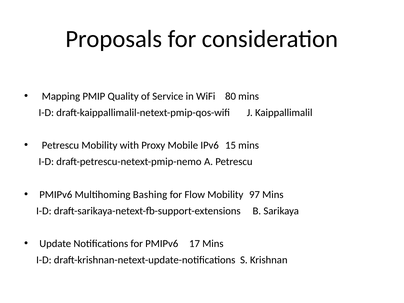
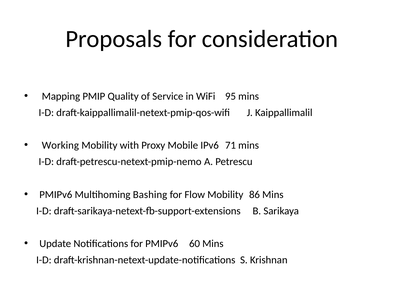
80: 80 -> 95
Petrescu at (60, 145): Petrescu -> Working
15: 15 -> 71
97: 97 -> 86
17: 17 -> 60
